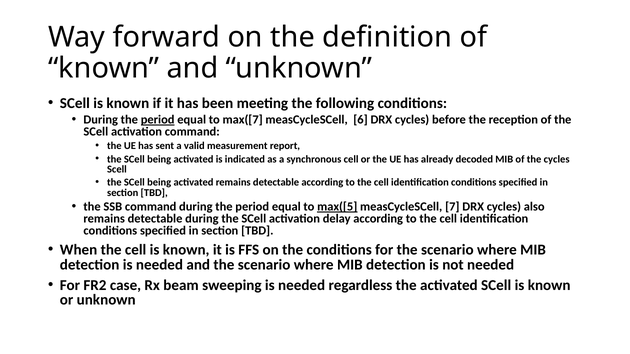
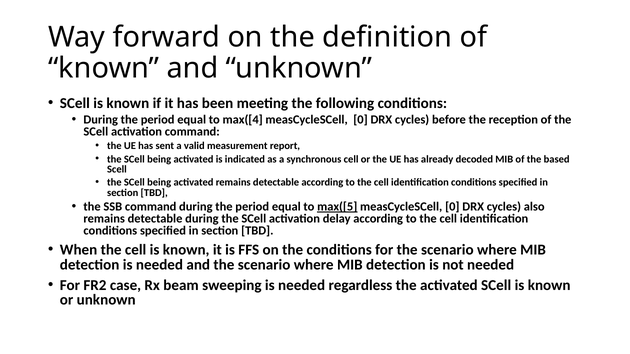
period at (158, 120) underline: present -> none
max([7: max([7 -> max([4
6 at (361, 120): 6 -> 0
the cycles: cycles -> based
7 at (452, 207): 7 -> 0
